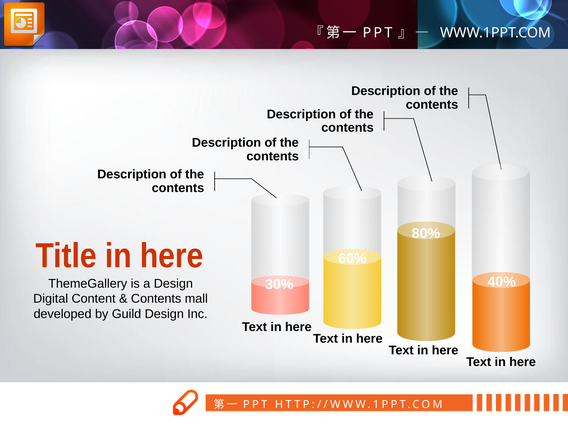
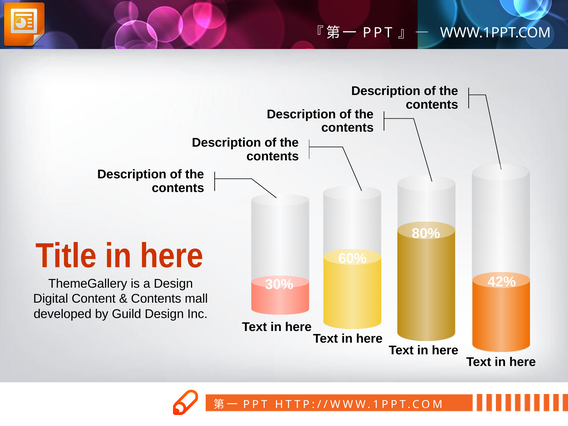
40%: 40% -> 42%
